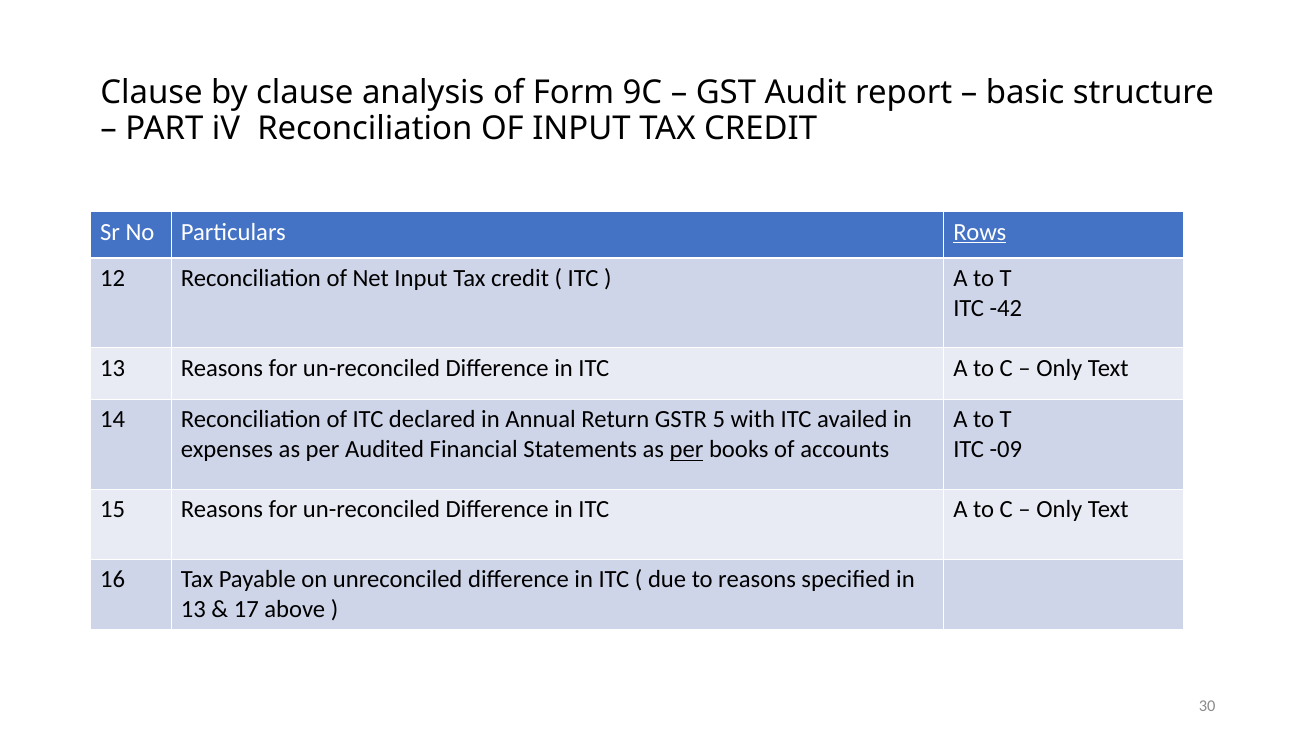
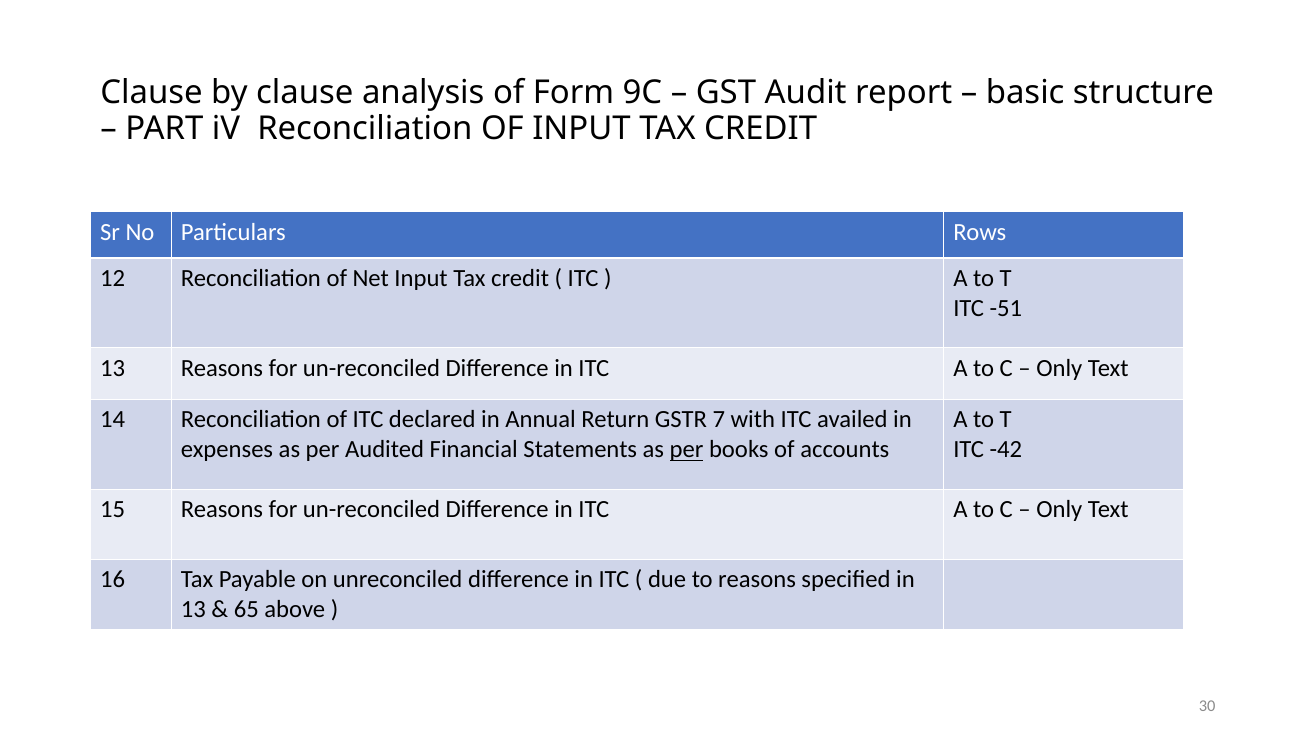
Rows underline: present -> none
-42: -42 -> -51
5: 5 -> 7
-09: -09 -> -42
17: 17 -> 65
